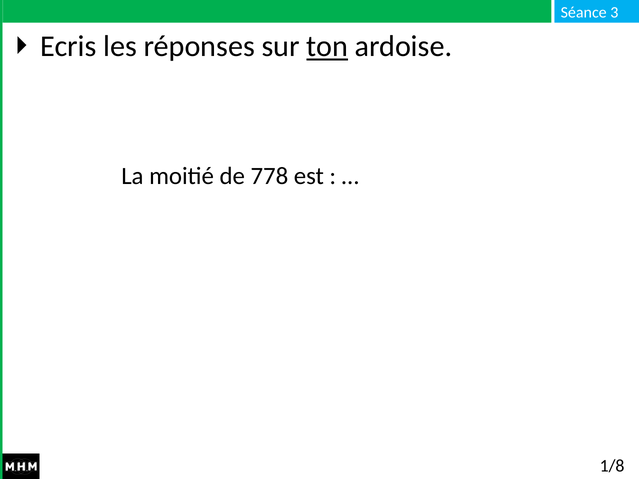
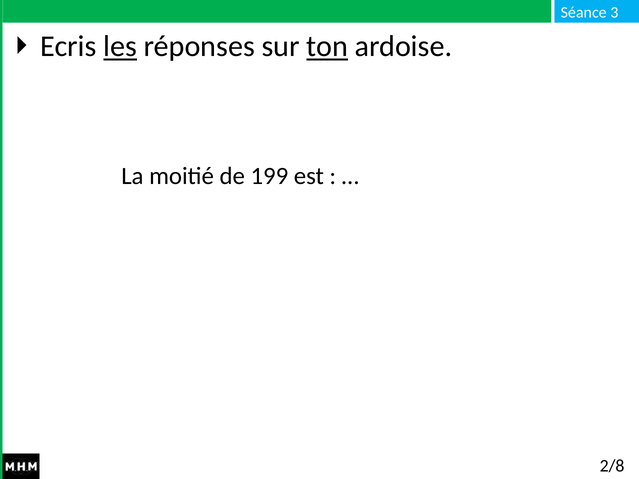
les underline: none -> present
778: 778 -> 199
1/8: 1/8 -> 2/8
